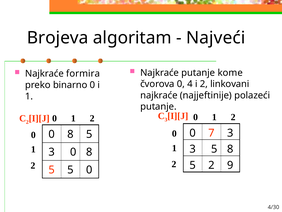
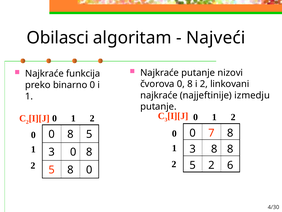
Brojeva: Brojeva -> Obilasci
kome: kome -> nizovi
formira: formira -> funkcija
čvorova 0 4: 4 -> 8
polazeći: polazeći -> izmedju
7 3: 3 -> 8
5 at (214, 149): 5 -> 8
9: 9 -> 6
5 5: 5 -> 8
